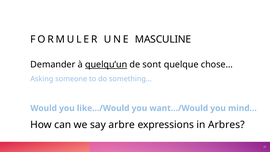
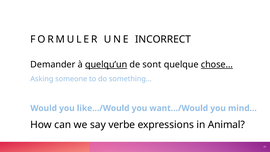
MASCULINE: MASCULINE -> INCORRECT
chose… underline: none -> present
arbre: arbre -> verbe
Arbres: Arbres -> Animal
